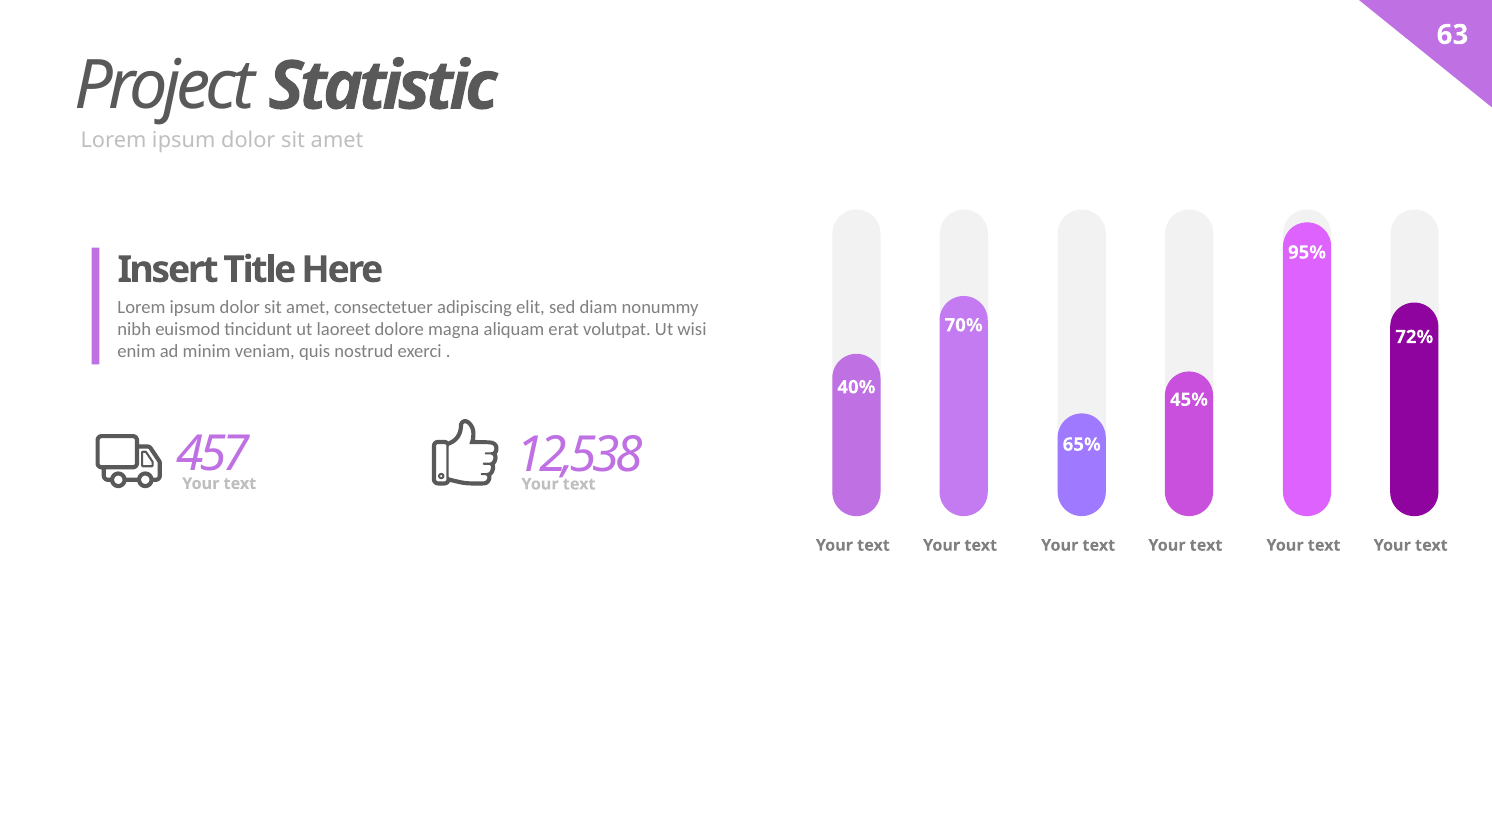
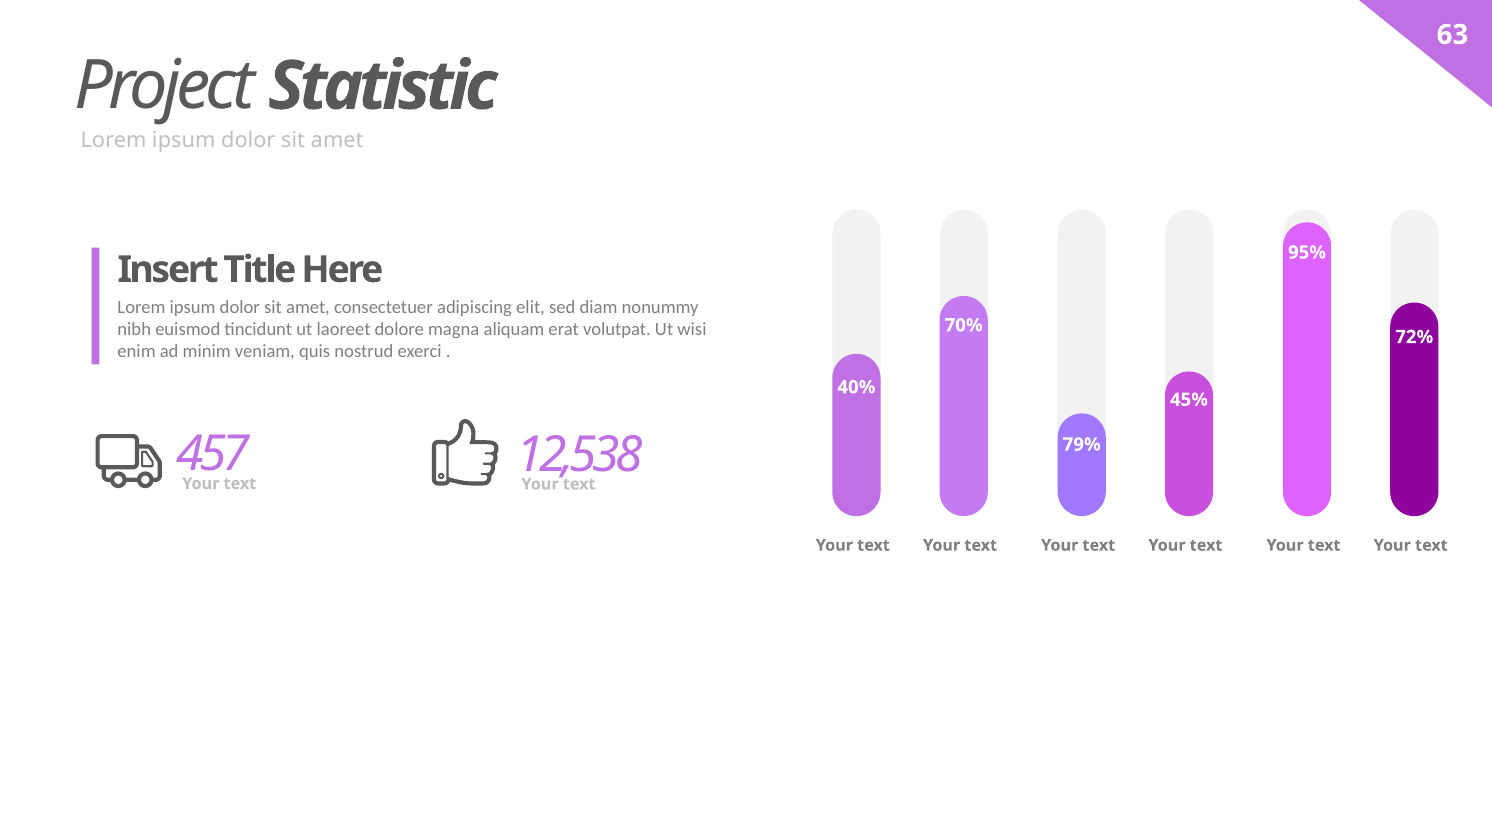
65%: 65% -> 79%
